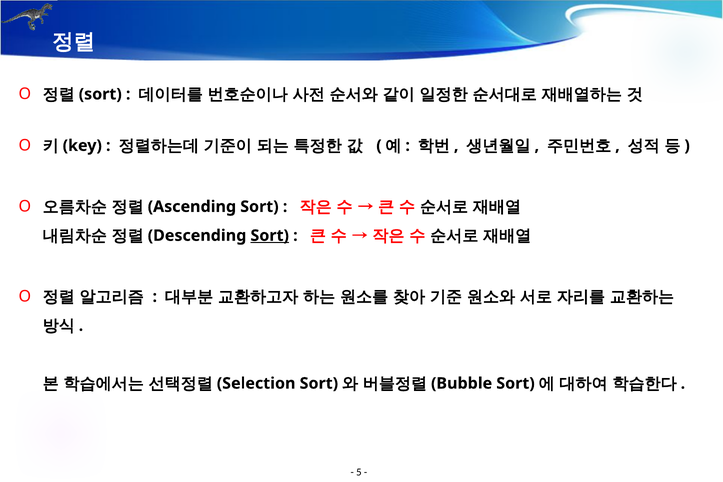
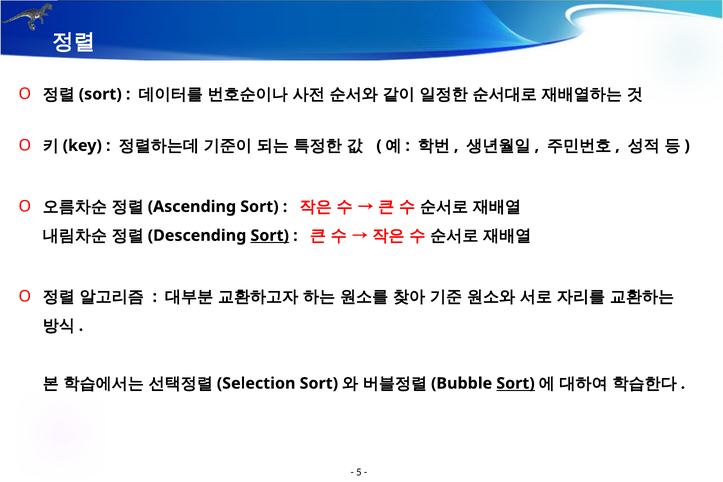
Sort at (516, 383) underline: none -> present
